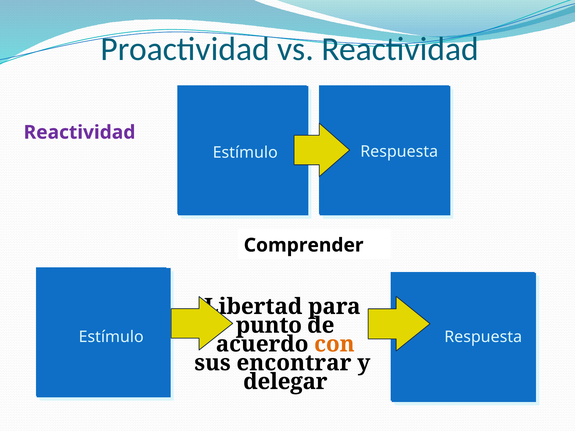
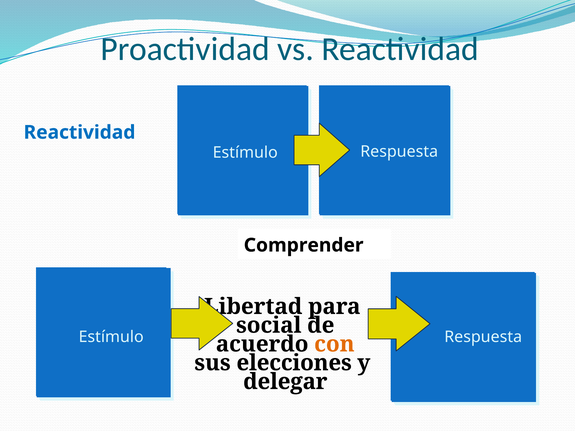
Reactividad at (79, 132) colour: purple -> blue
punto: punto -> social
encontrar: encontrar -> elecciones
